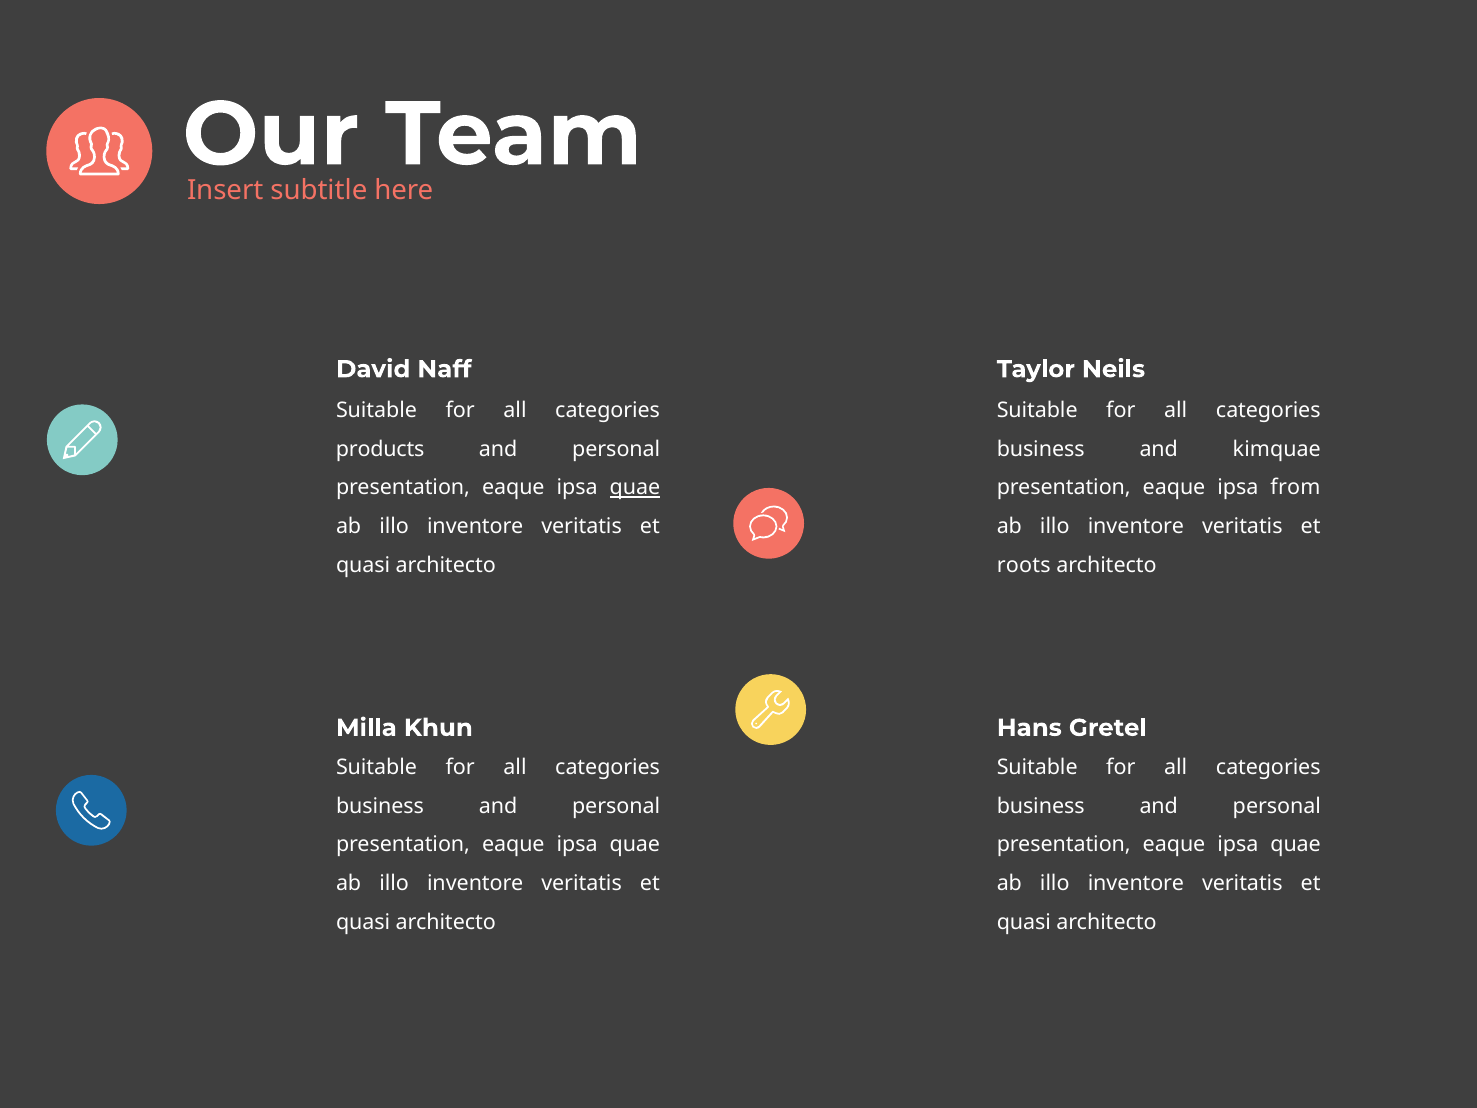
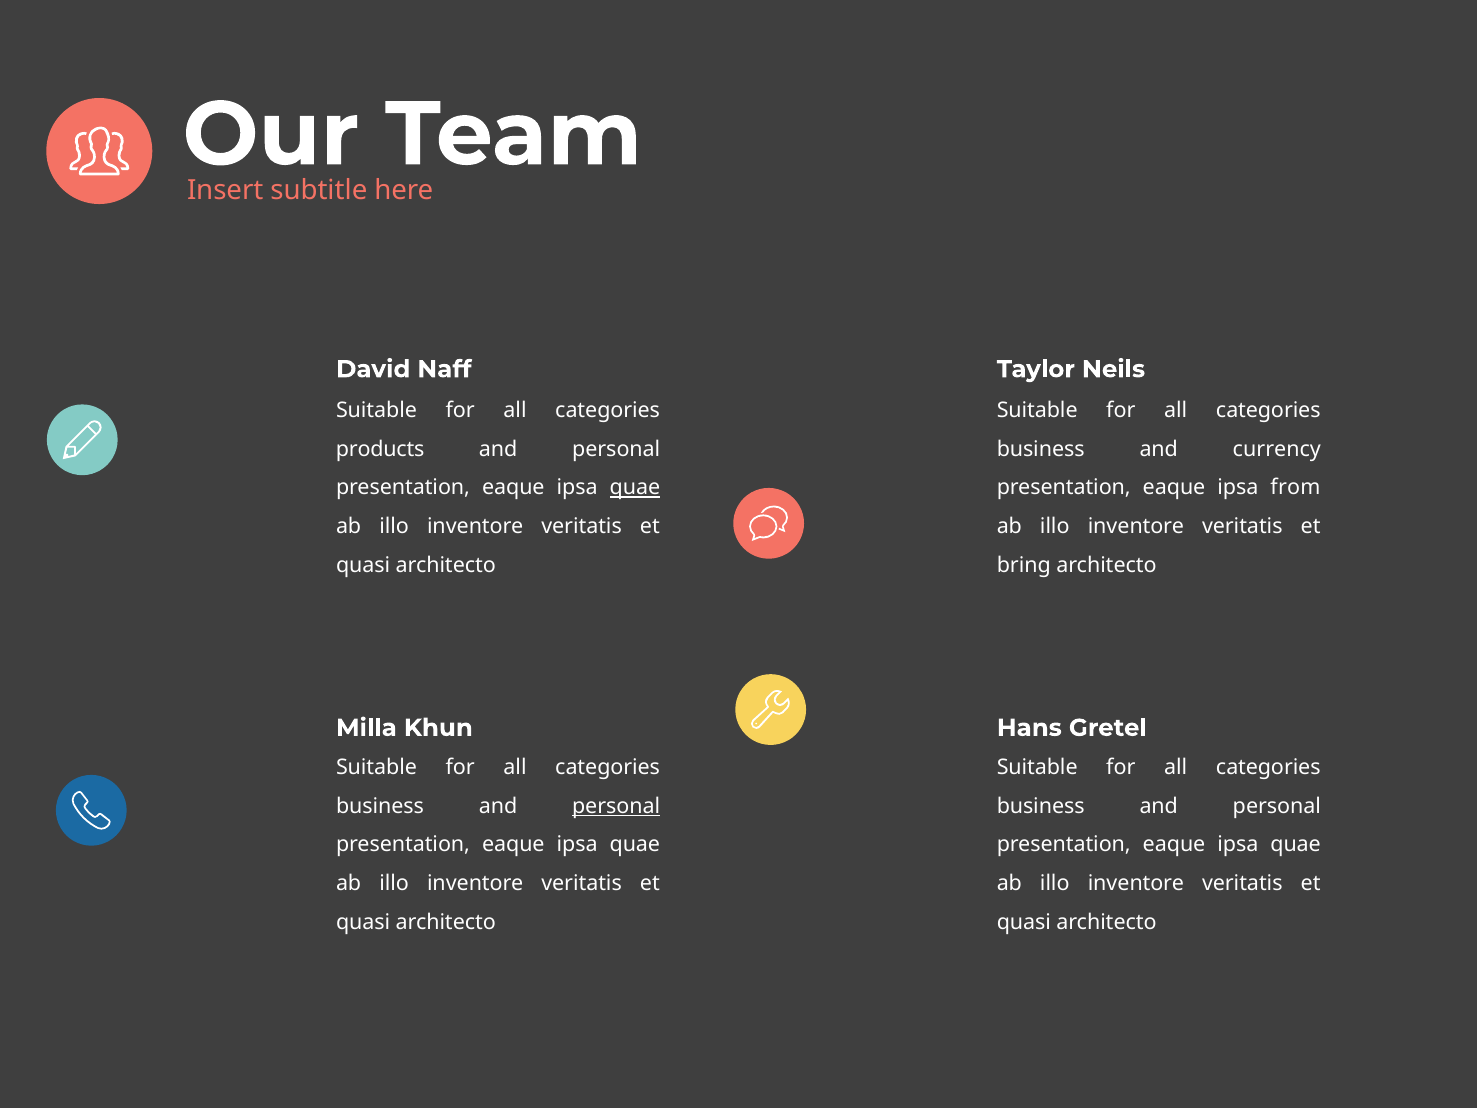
kimquae: kimquae -> currency
roots: roots -> bring
personal at (616, 806) underline: none -> present
